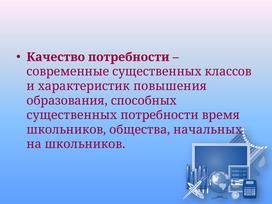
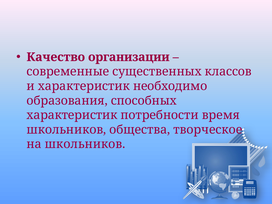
Качество потребности: потребности -> организации
повышения: повышения -> необходимо
существенных at (72, 115): существенных -> характеристик
начальных: начальных -> творческое
